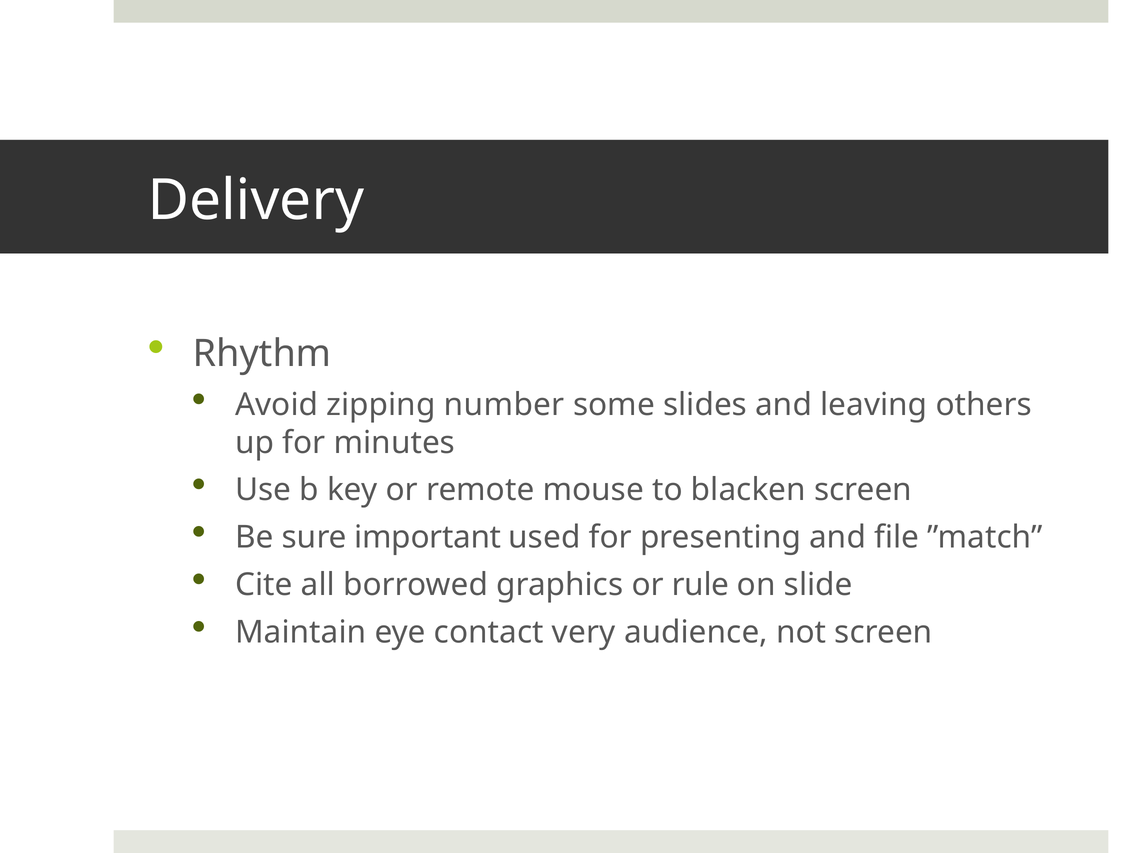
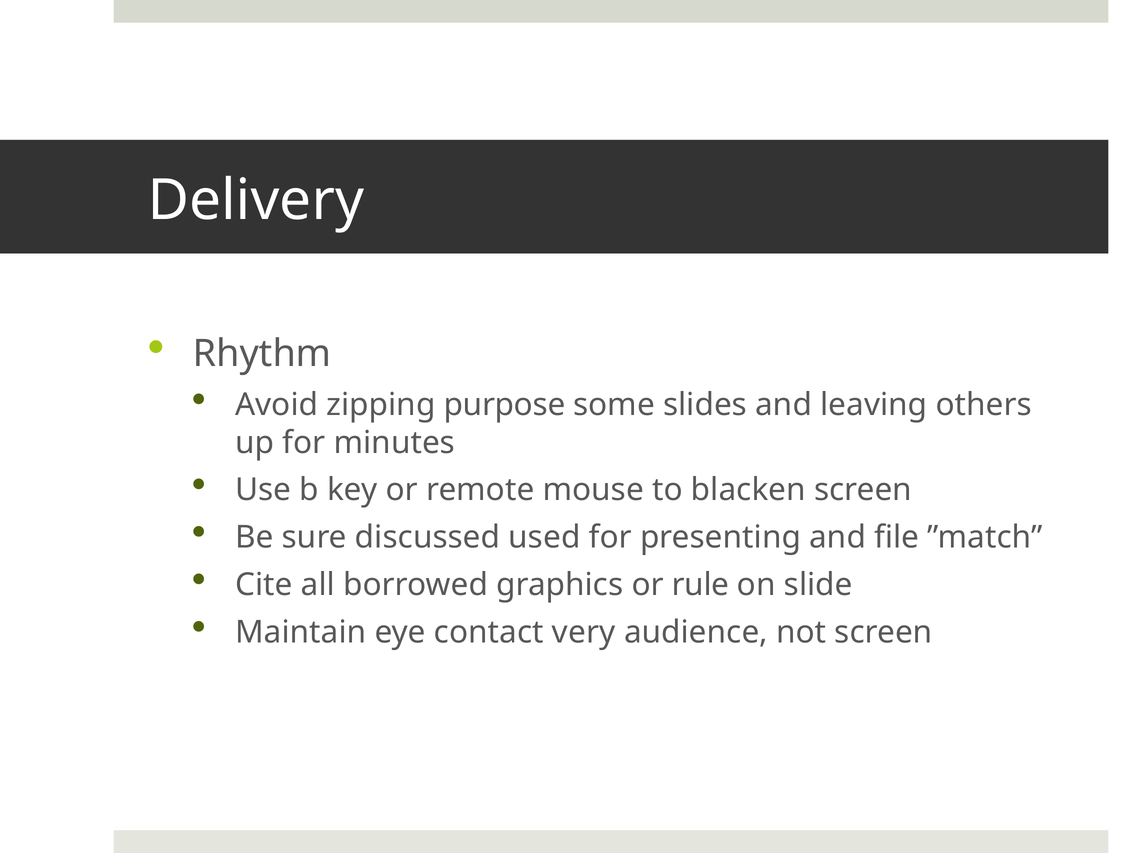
number: number -> purpose
important: important -> discussed
